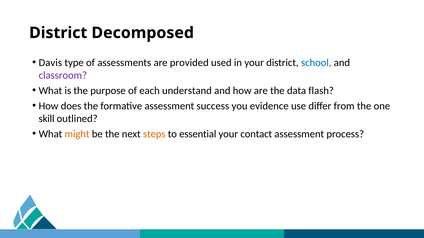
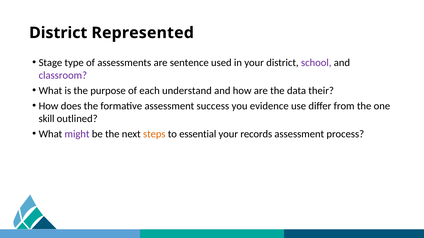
Decomposed: Decomposed -> Represented
Davis: Davis -> Stage
provided: provided -> sentence
school colour: blue -> purple
flash: flash -> their
might colour: orange -> purple
contact: contact -> records
